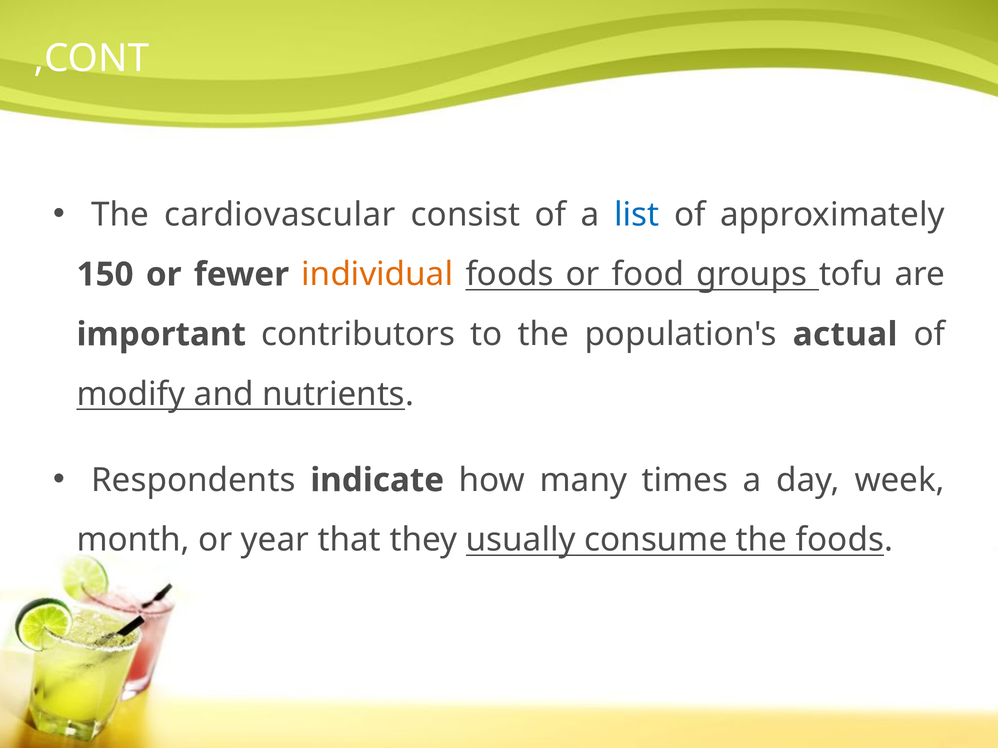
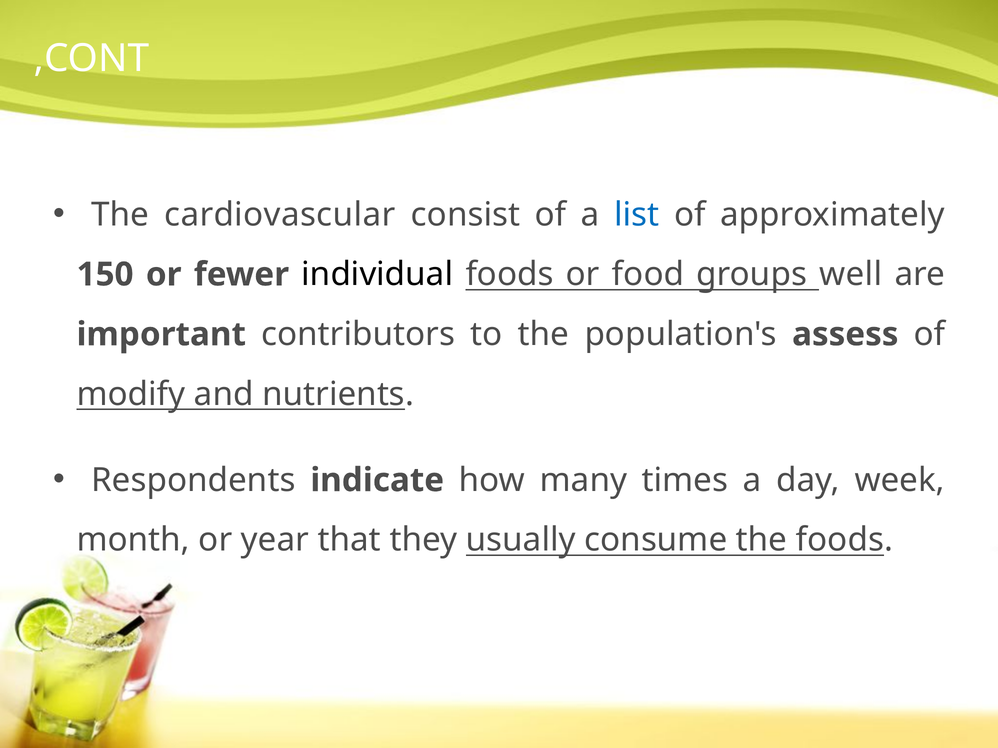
individual colour: orange -> black
tofu: tofu -> well
actual: actual -> assess
